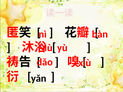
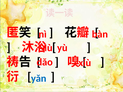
yǎn colour: black -> blue
